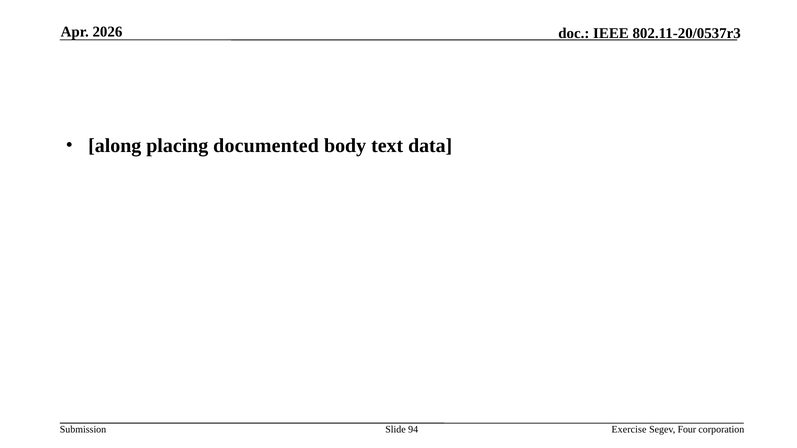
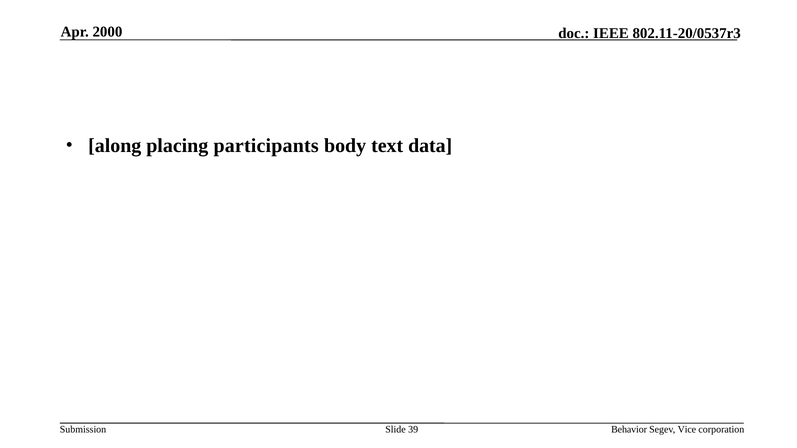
2026: 2026 -> 2000
documented: documented -> participants
94: 94 -> 39
Exercise: Exercise -> Behavior
Four: Four -> Vice
